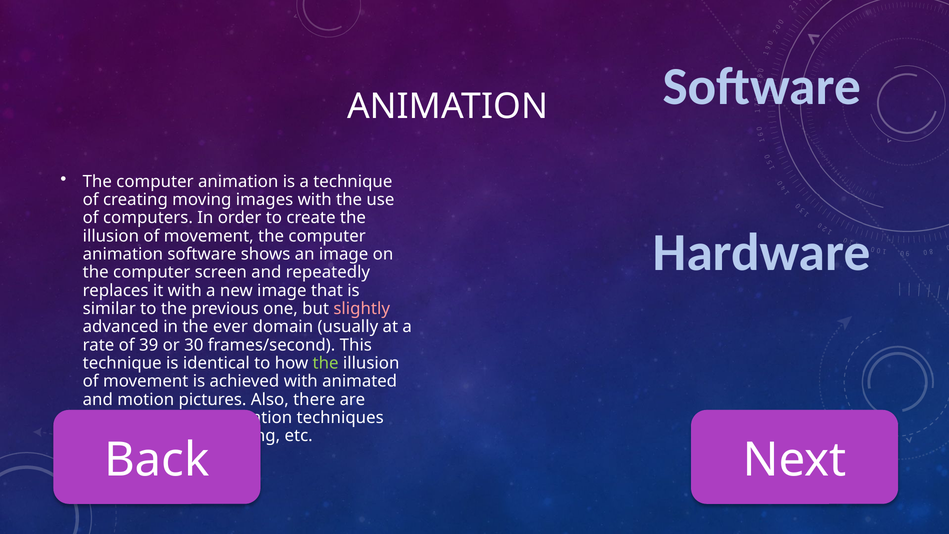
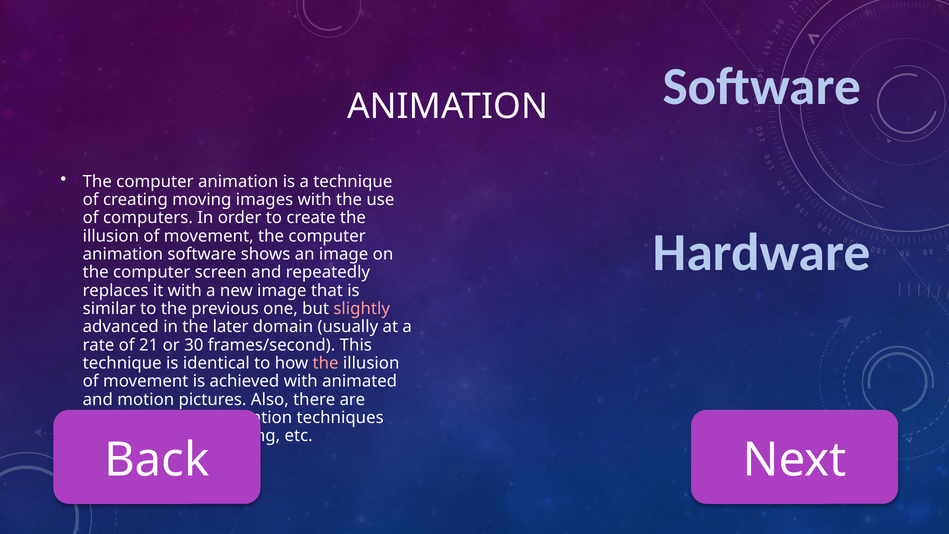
ever: ever -> later
39: 39 -> 21
the at (326, 363) colour: light green -> pink
